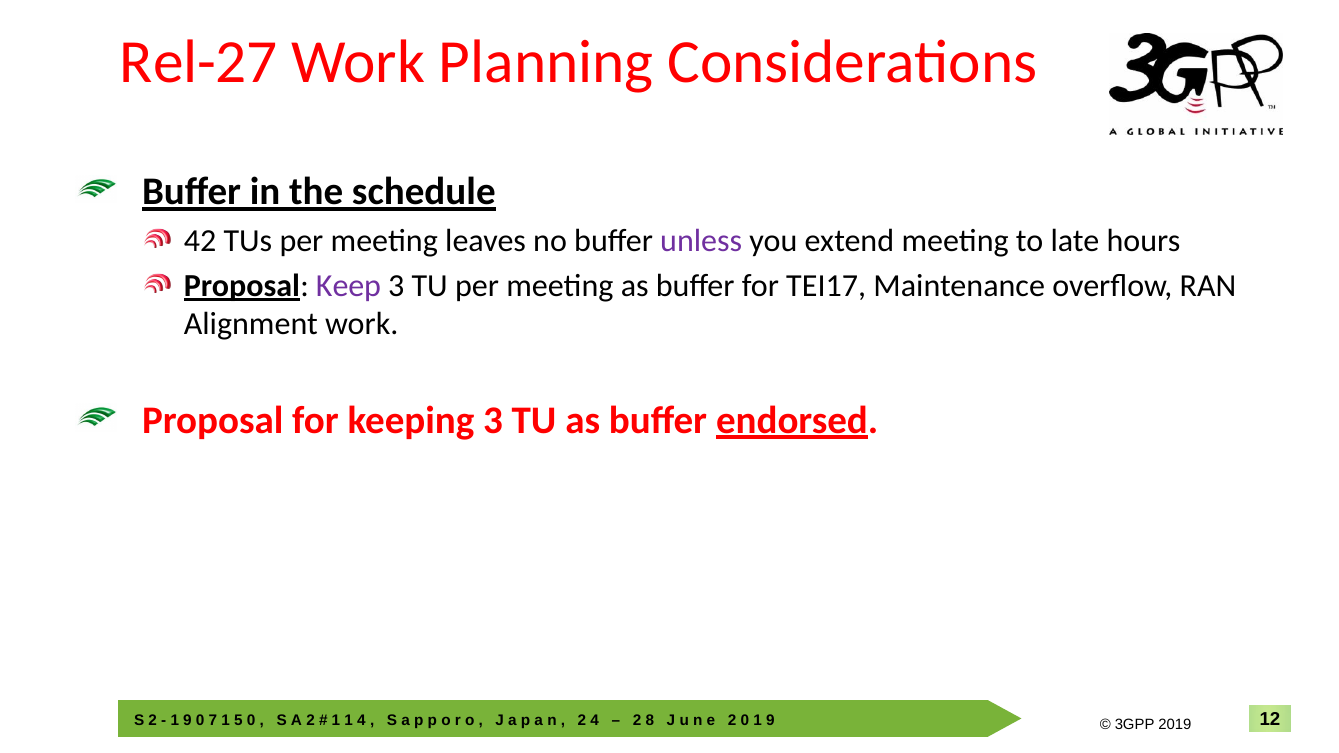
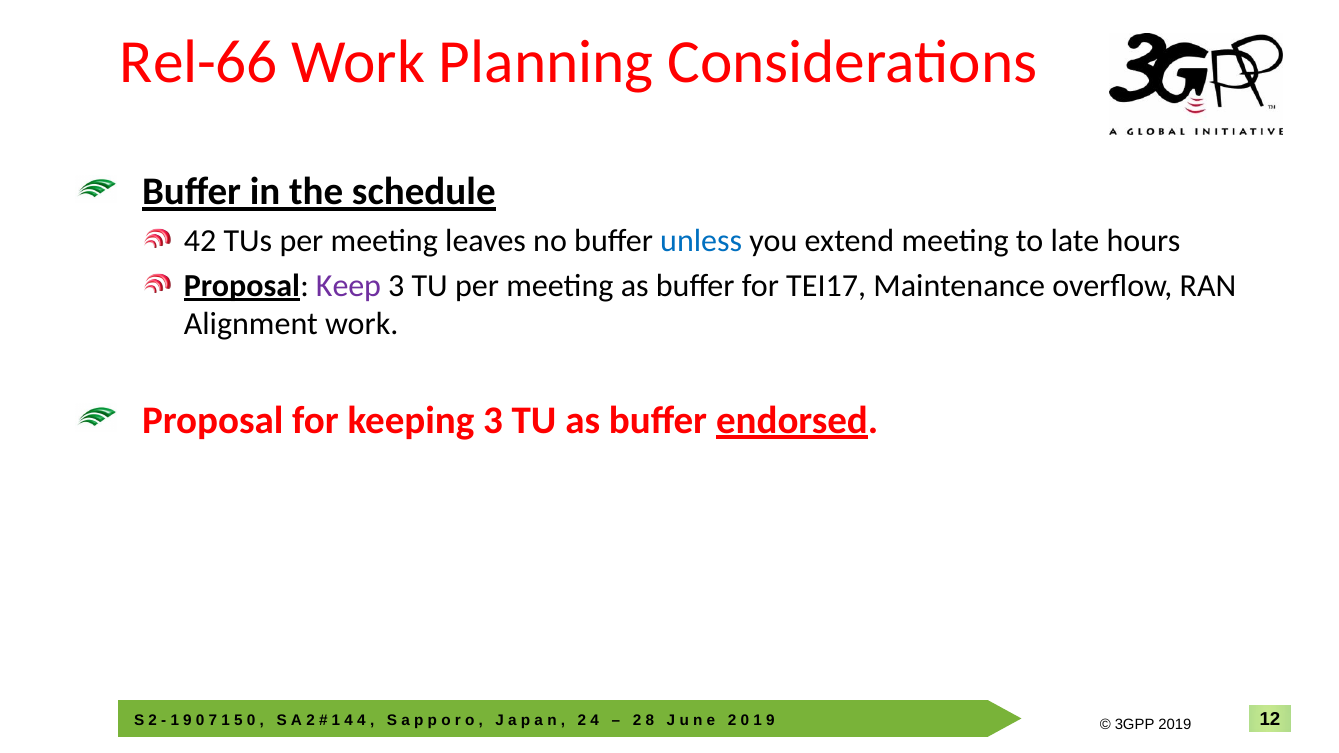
Rel-27: Rel-27 -> Rel-66
unless colour: purple -> blue
1 at (349, 721): 1 -> 4
